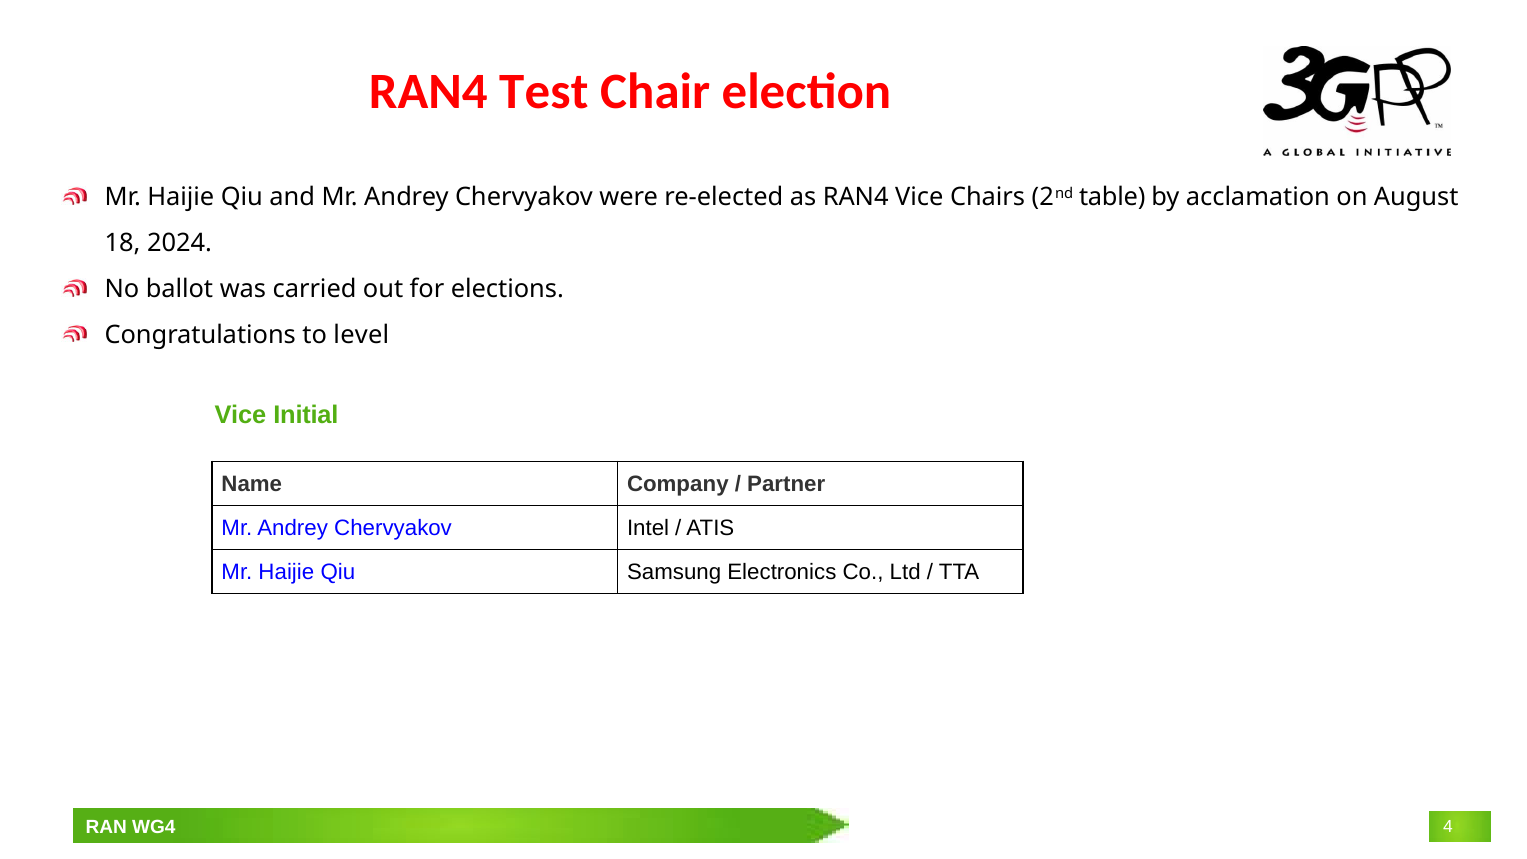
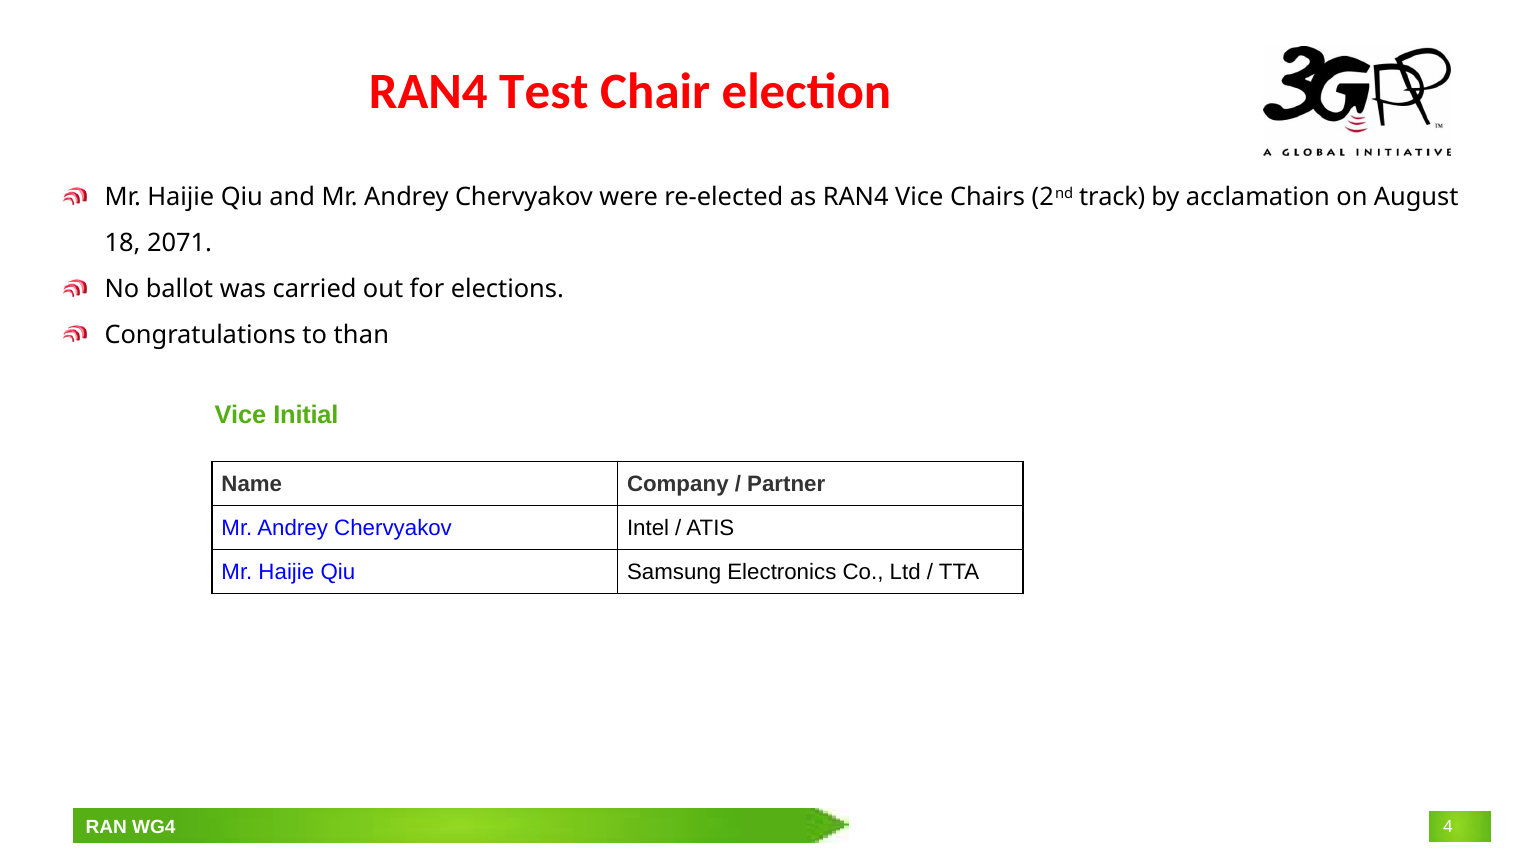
table: table -> track
2024: 2024 -> 2071
level: level -> than
